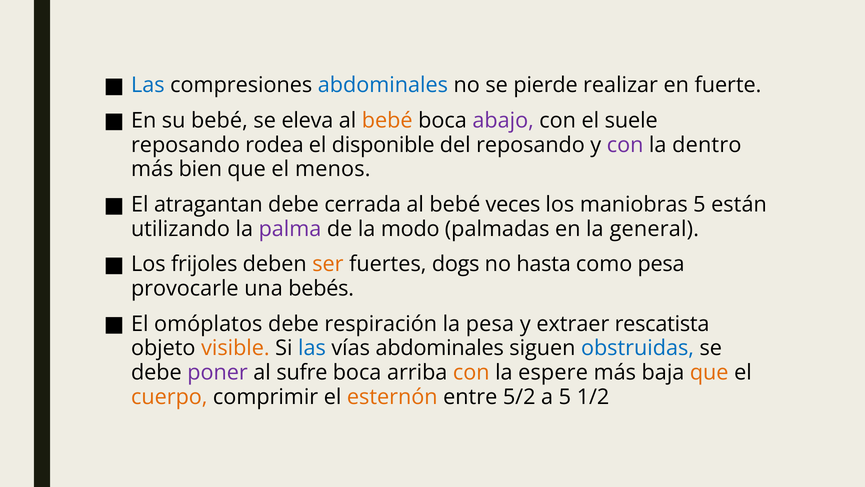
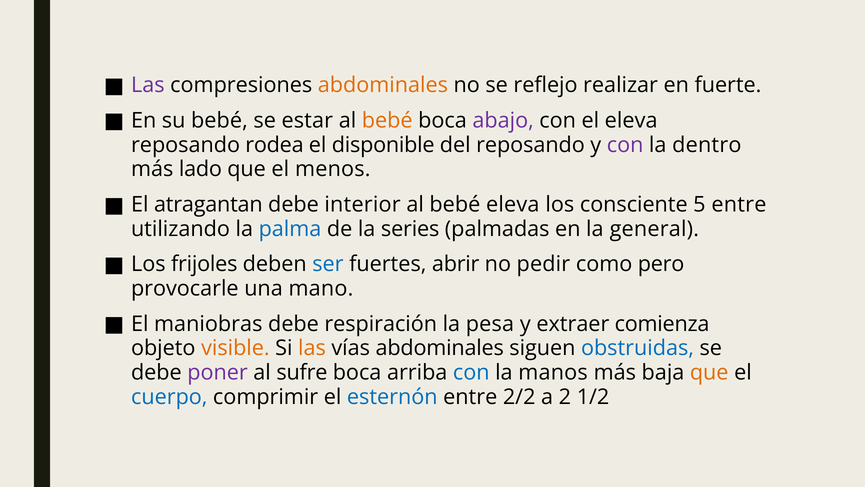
Las at (148, 85) colour: blue -> purple
abdominales at (383, 85) colour: blue -> orange
pierde: pierde -> reflejo
eleva: eleva -> estar
el suele: suele -> eleva
bien: bien -> lado
cerrada: cerrada -> interior
bebé veces: veces -> eleva
maniobras: maniobras -> consciente
5 están: están -> entre
palma colour: purple -> blue
modo: modo -> series
ser colour: orange -> blue
dogs: dogs -> abrir
hasta: hasta -> pedir
como pesa: pesa -> pero
bebés: bebés -> mano
omóplatos: omóplatos -> maniobras
rescatista: rescatista -> comienza
las at (312, 348) colour: blue -> orange
con at (471, 372) colour: orange -> blue
espere: espere -> manos
cuerpo colour: orange -> blue
esternón colour: orange -> blue
5/2: 5/2 -> 2/2
a 5: 5 -> 2
